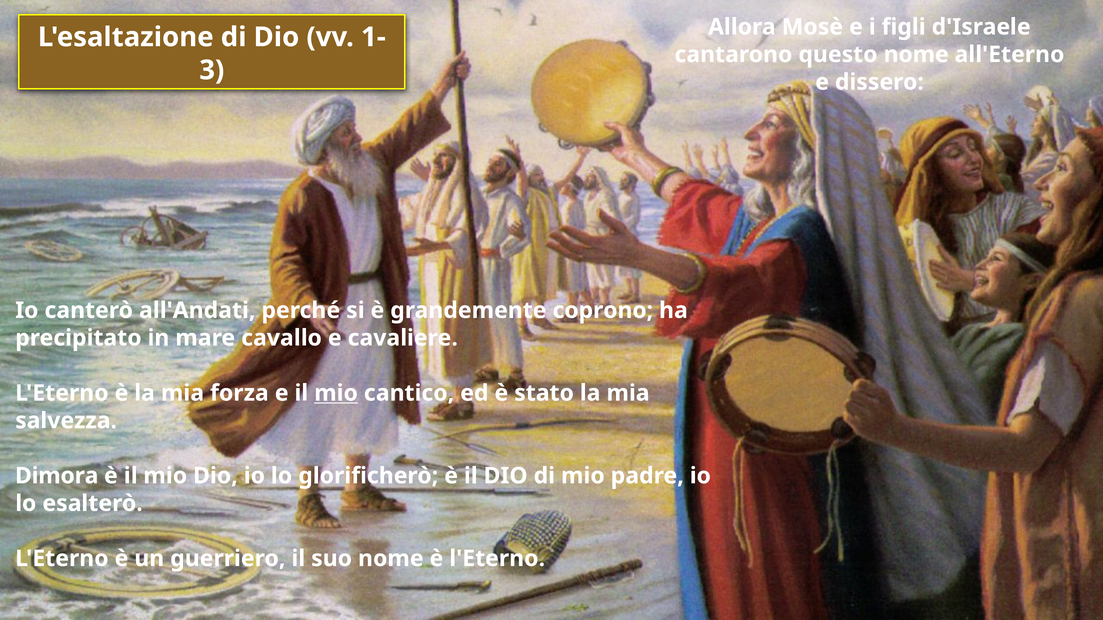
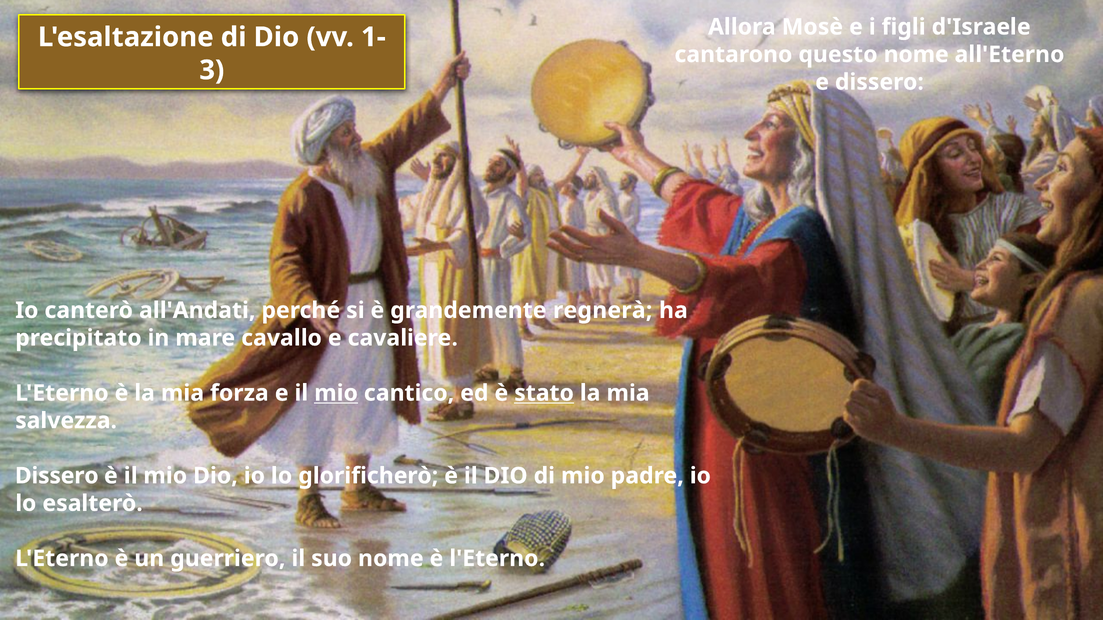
coprono: coprono -> regnerà
stato underline: none -> present
Dimora at (57, 476): Dimora -> Dissero
